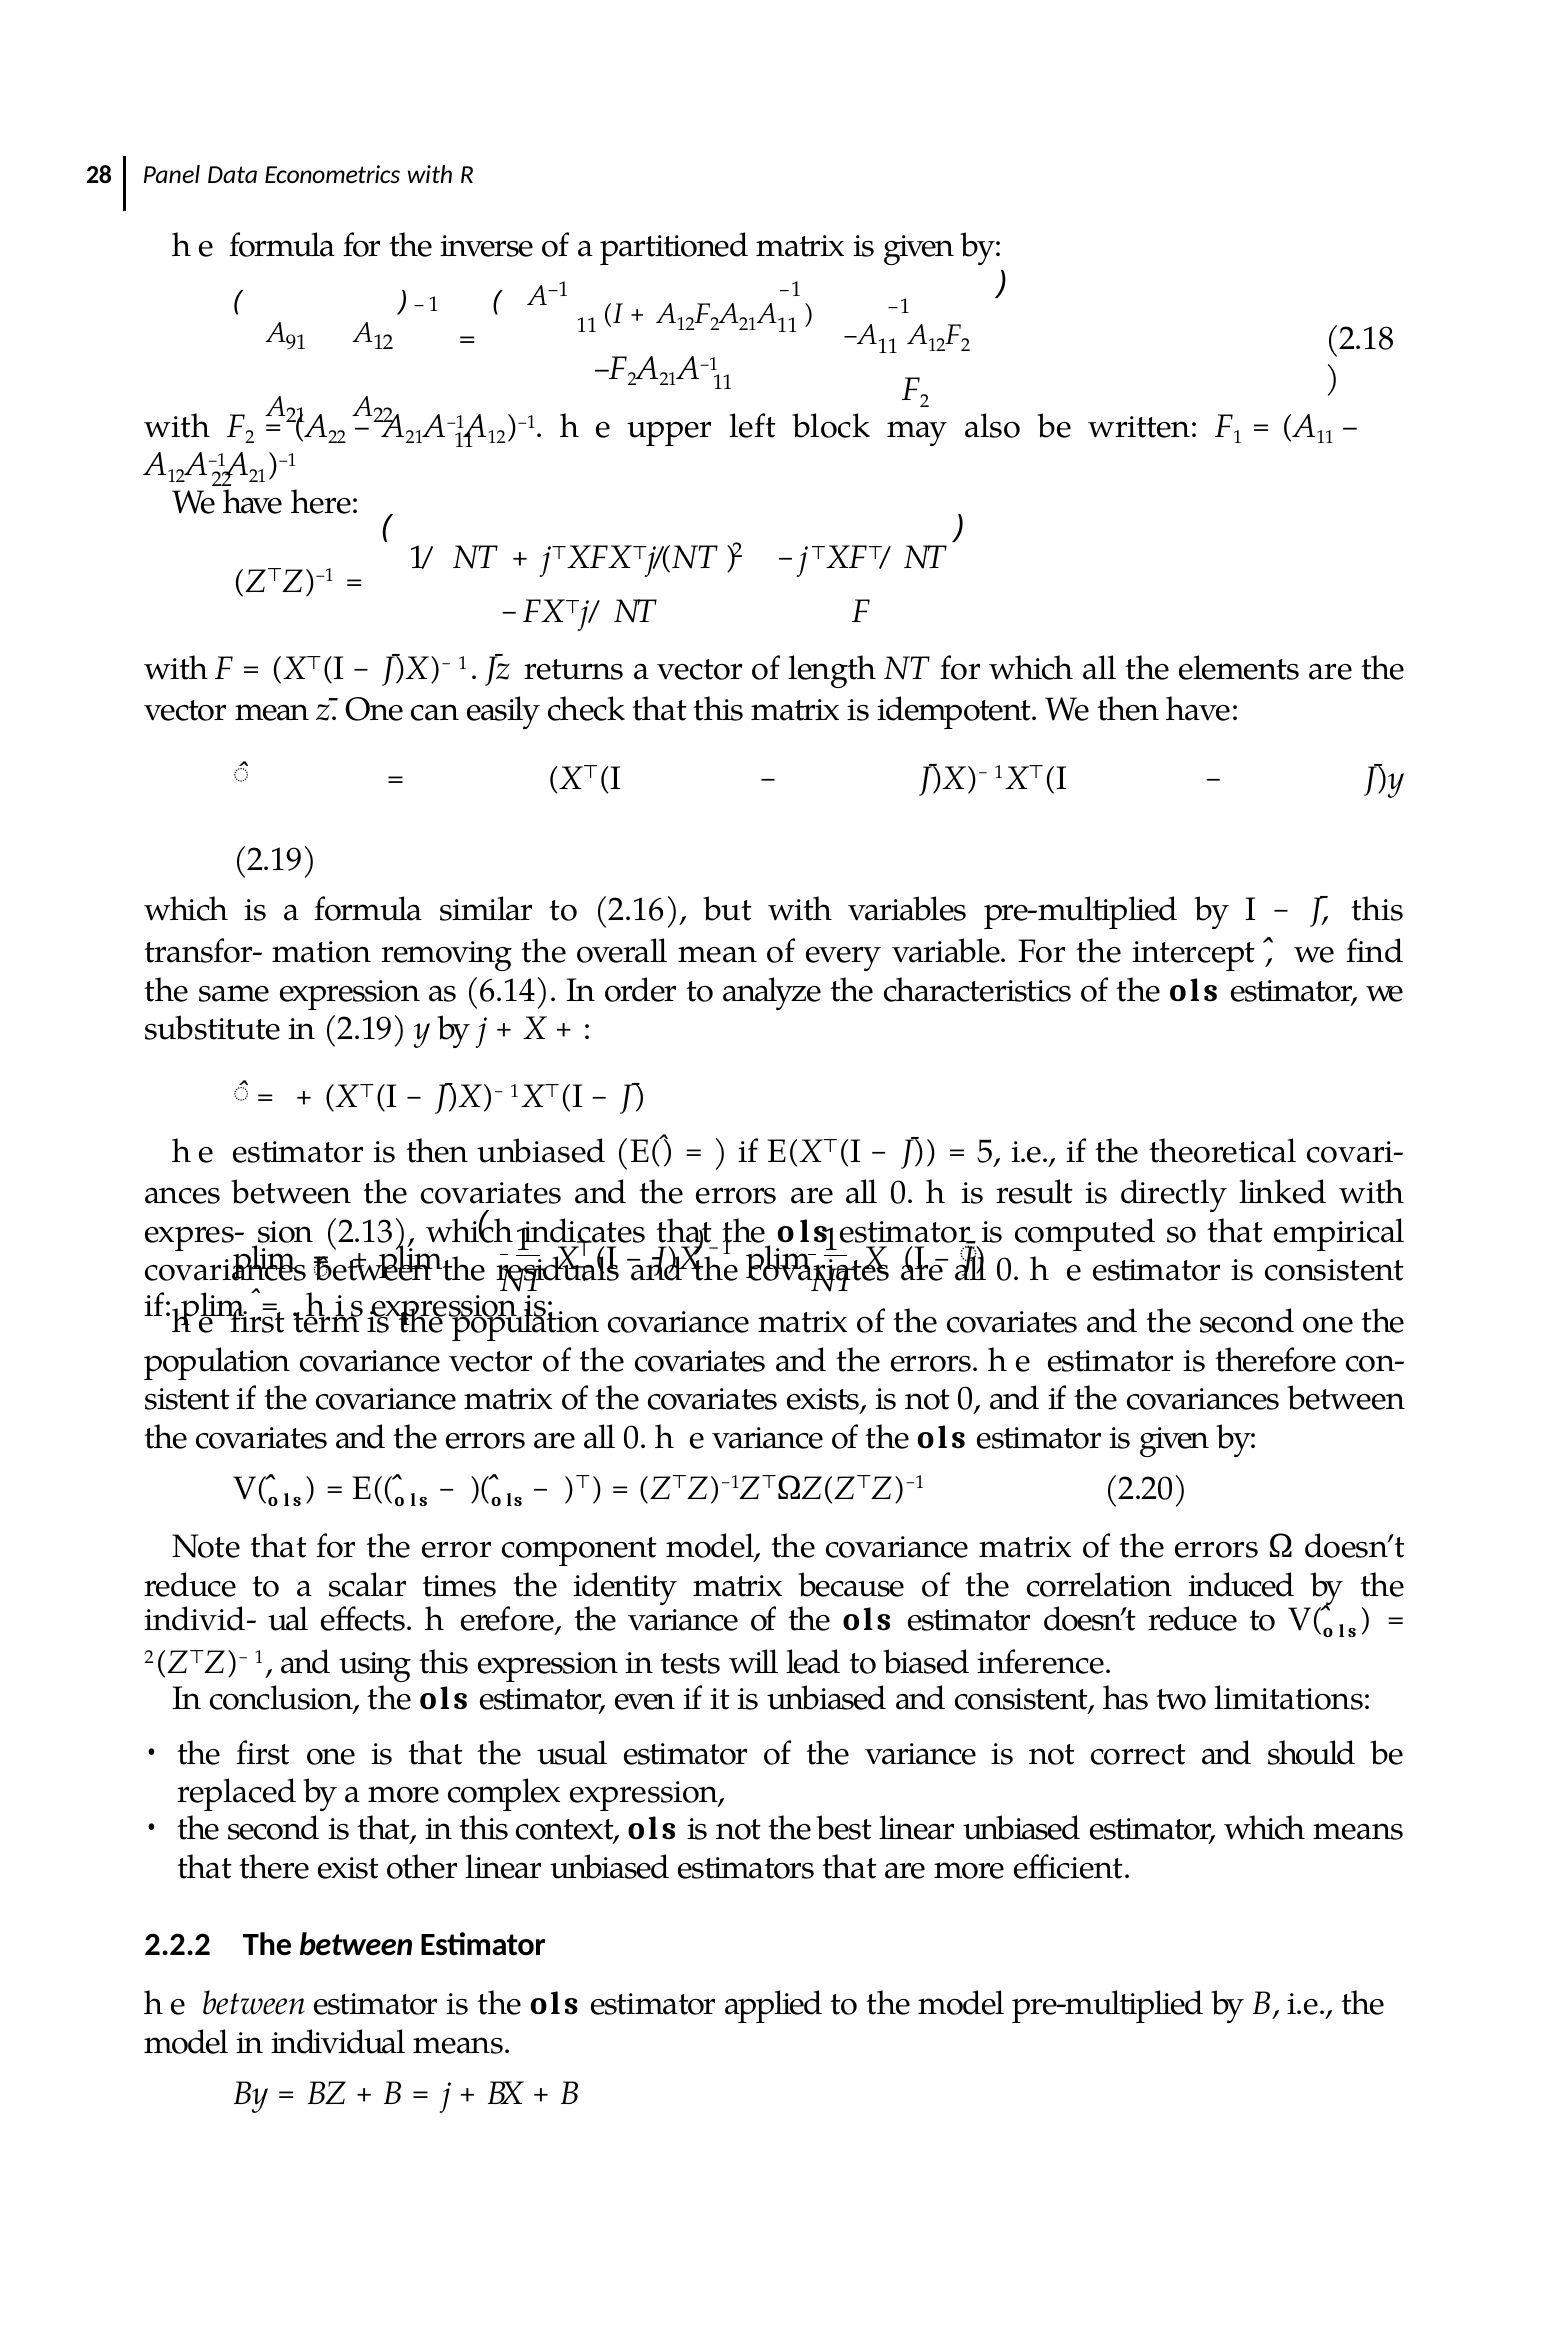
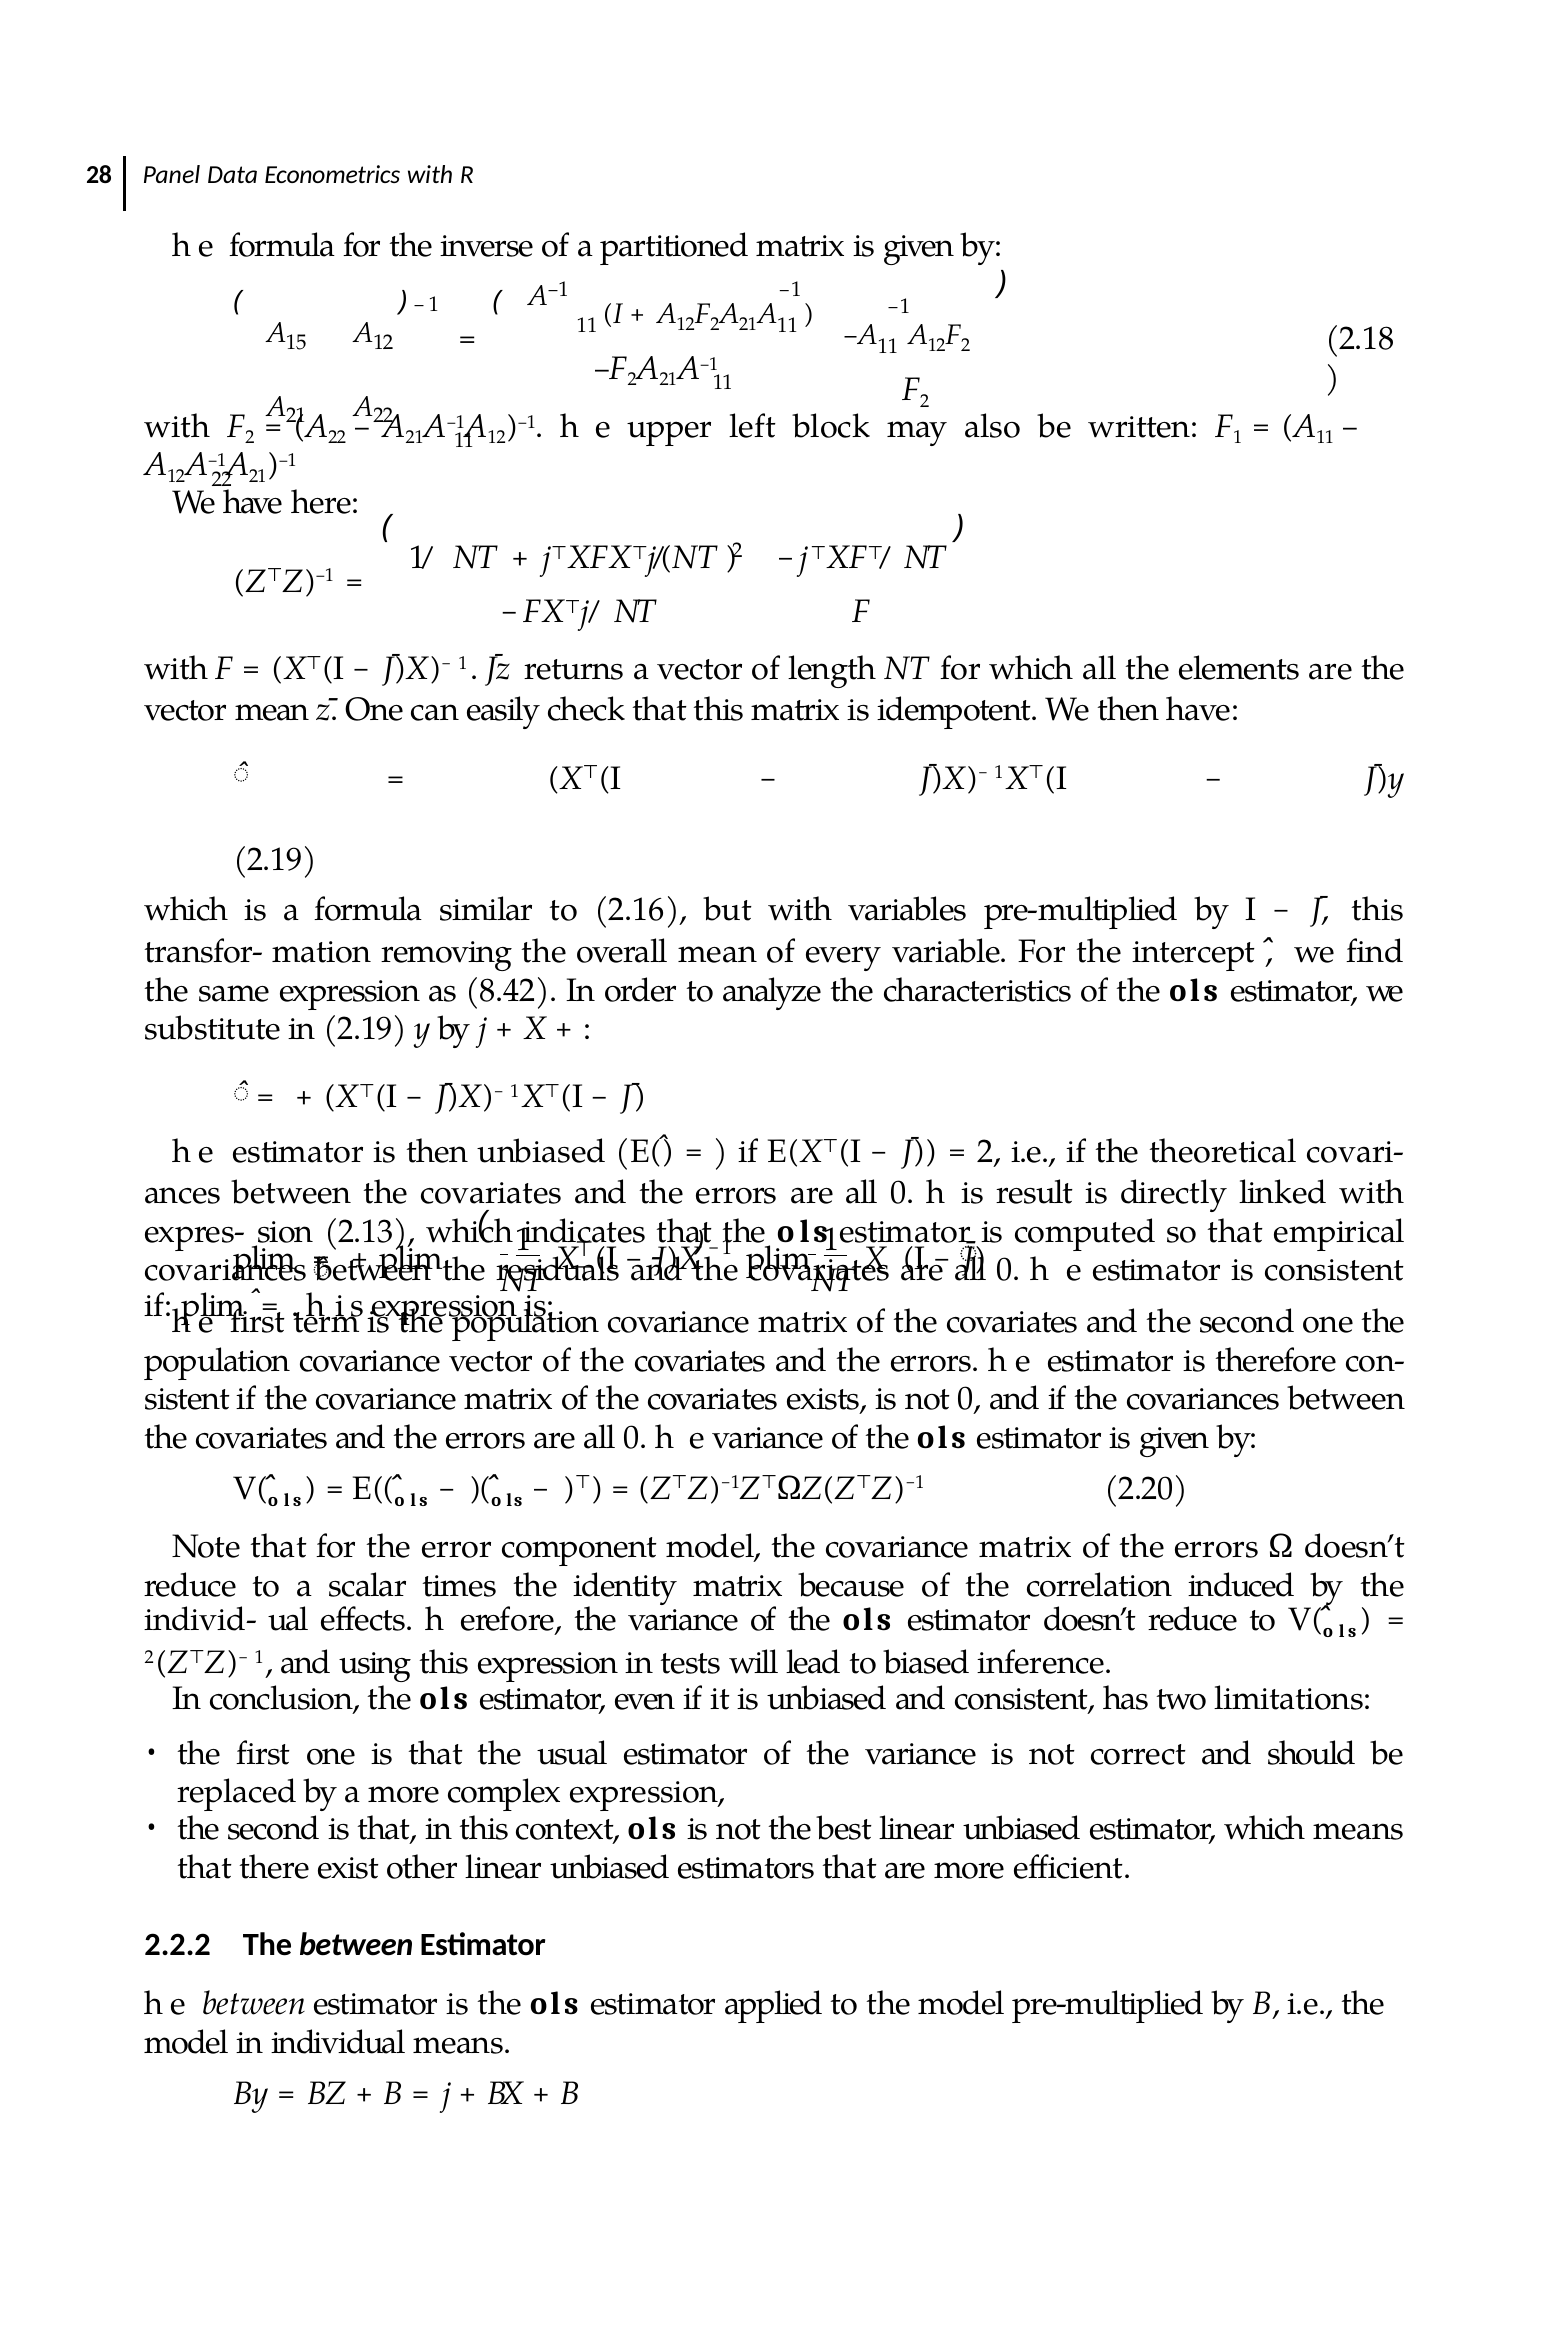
91: 91 -> 15
6.14: 6.14 -> 8.42
5 at (989, 1151): 5 -> 2
